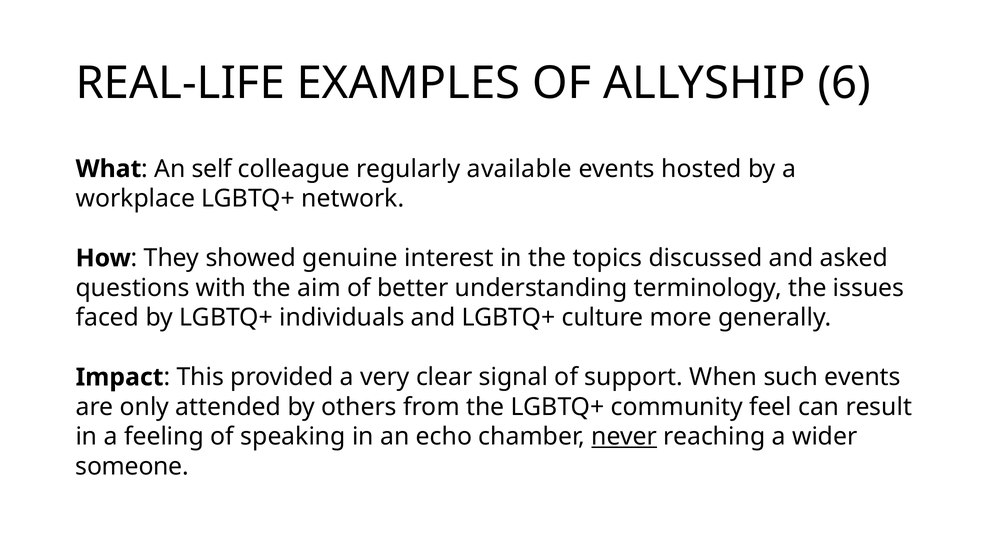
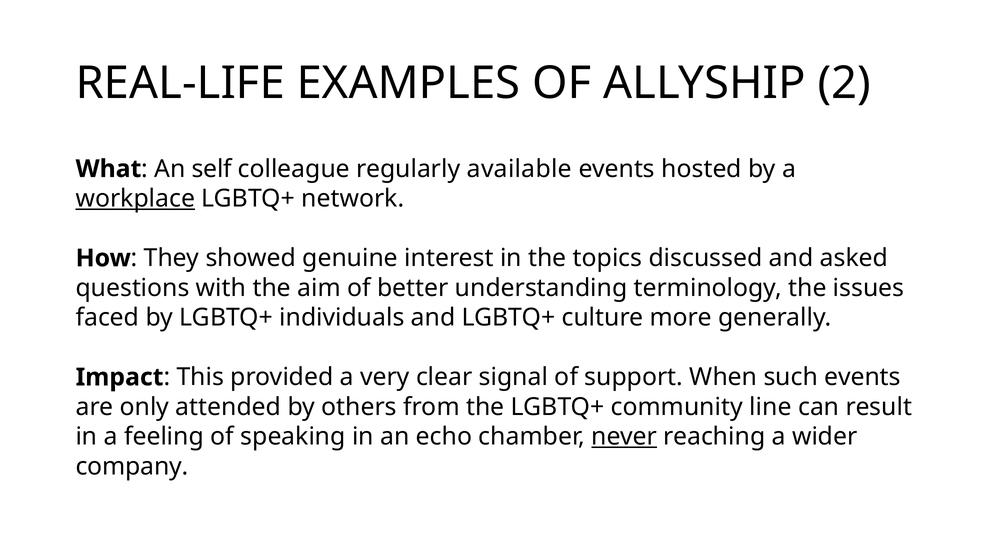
6: 6 -> 2
workplace underline: none -> present
feel: feel -> line
someone: someone -> company
